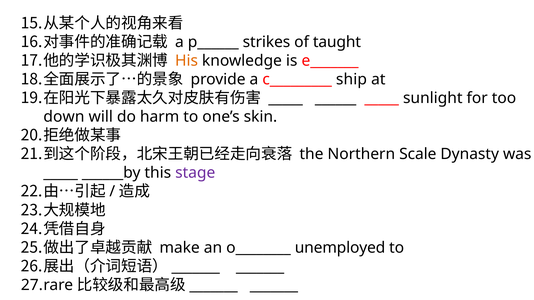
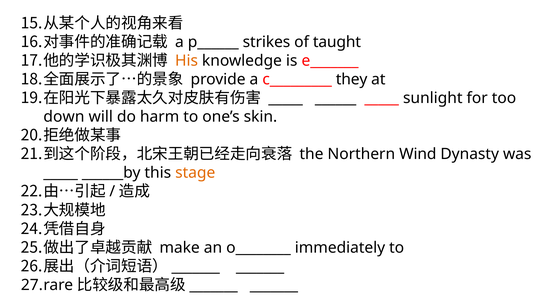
ship: ship -> they
Scale: Scale -> Wind
stage colour: purple -> orange
unemployed: unemployed -> immediately
